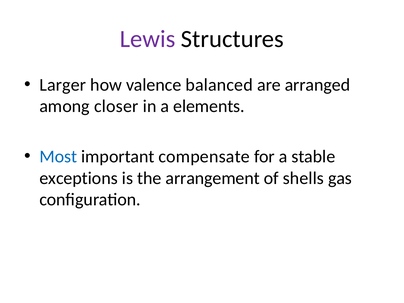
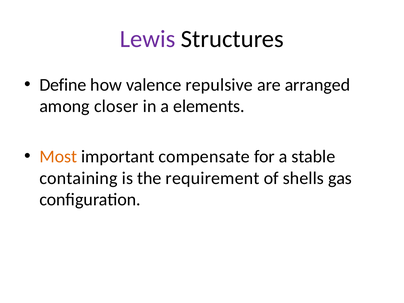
Larger: Larger -> Define
balanced: balanced -> repulsive
Most colour: blue -> orange
exceptions: exceptions -> containing
arrangement: arrangement -> requirement
